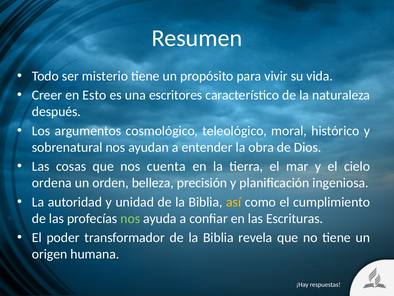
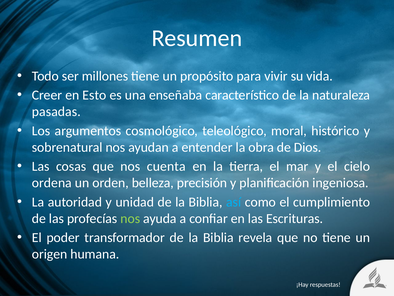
misterio: misterio -> millones
escritores: escritores -> enseñaba
después: después -> pasadas
así colour: yellow -> light blue
